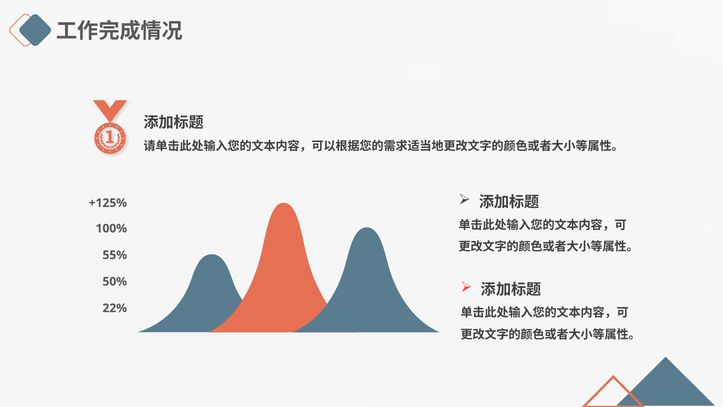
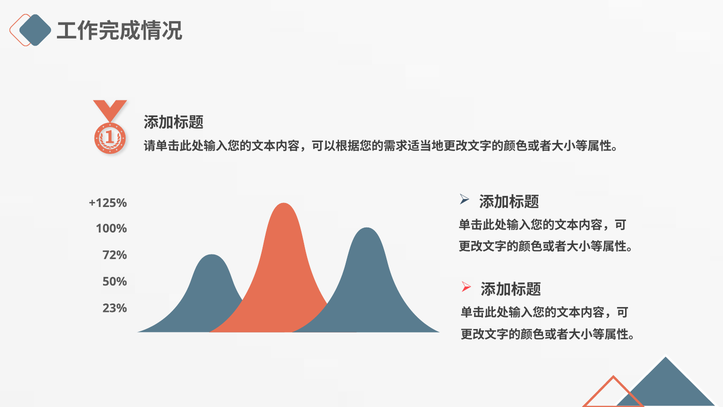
55%: 55% -> 72%
22%: 22% -> 23%
